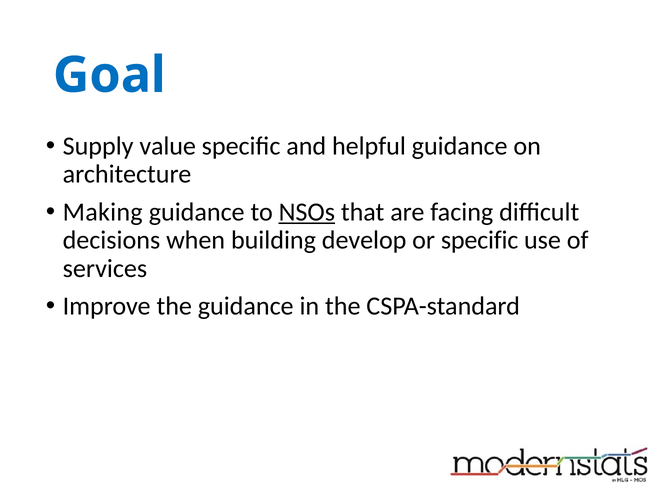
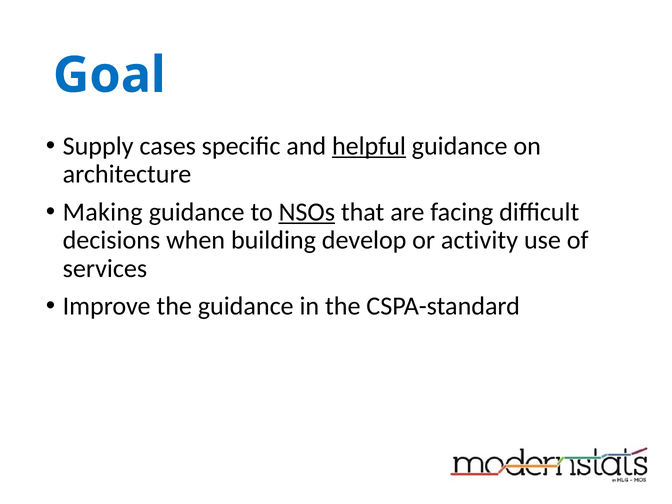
value: value -> cases
helpful underline: none -> present
or specific: specific -> activity
